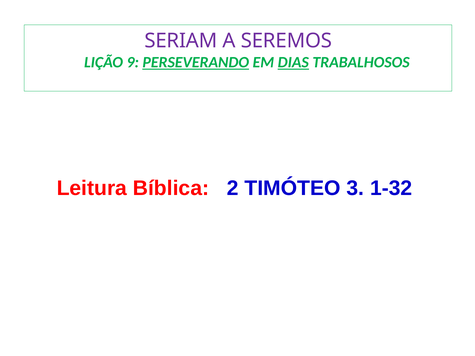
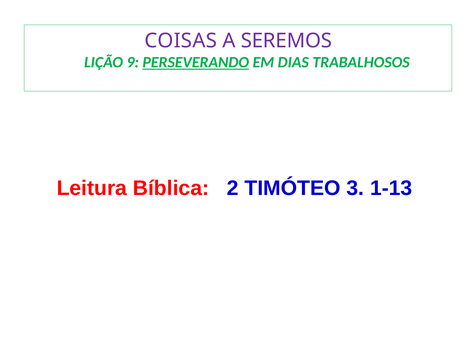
SERIAM: SERIAM -> COISAS
DIAS underline: present -> none
1-32: 1-32 -> 1-13
